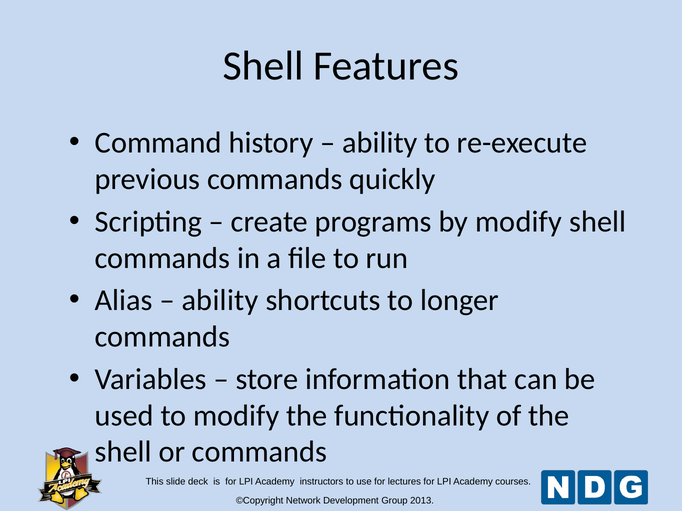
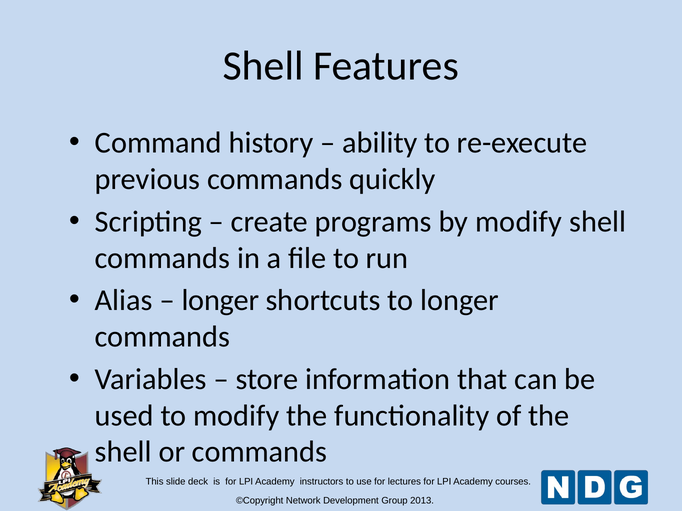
ability at (220, 301): ability -> longer
